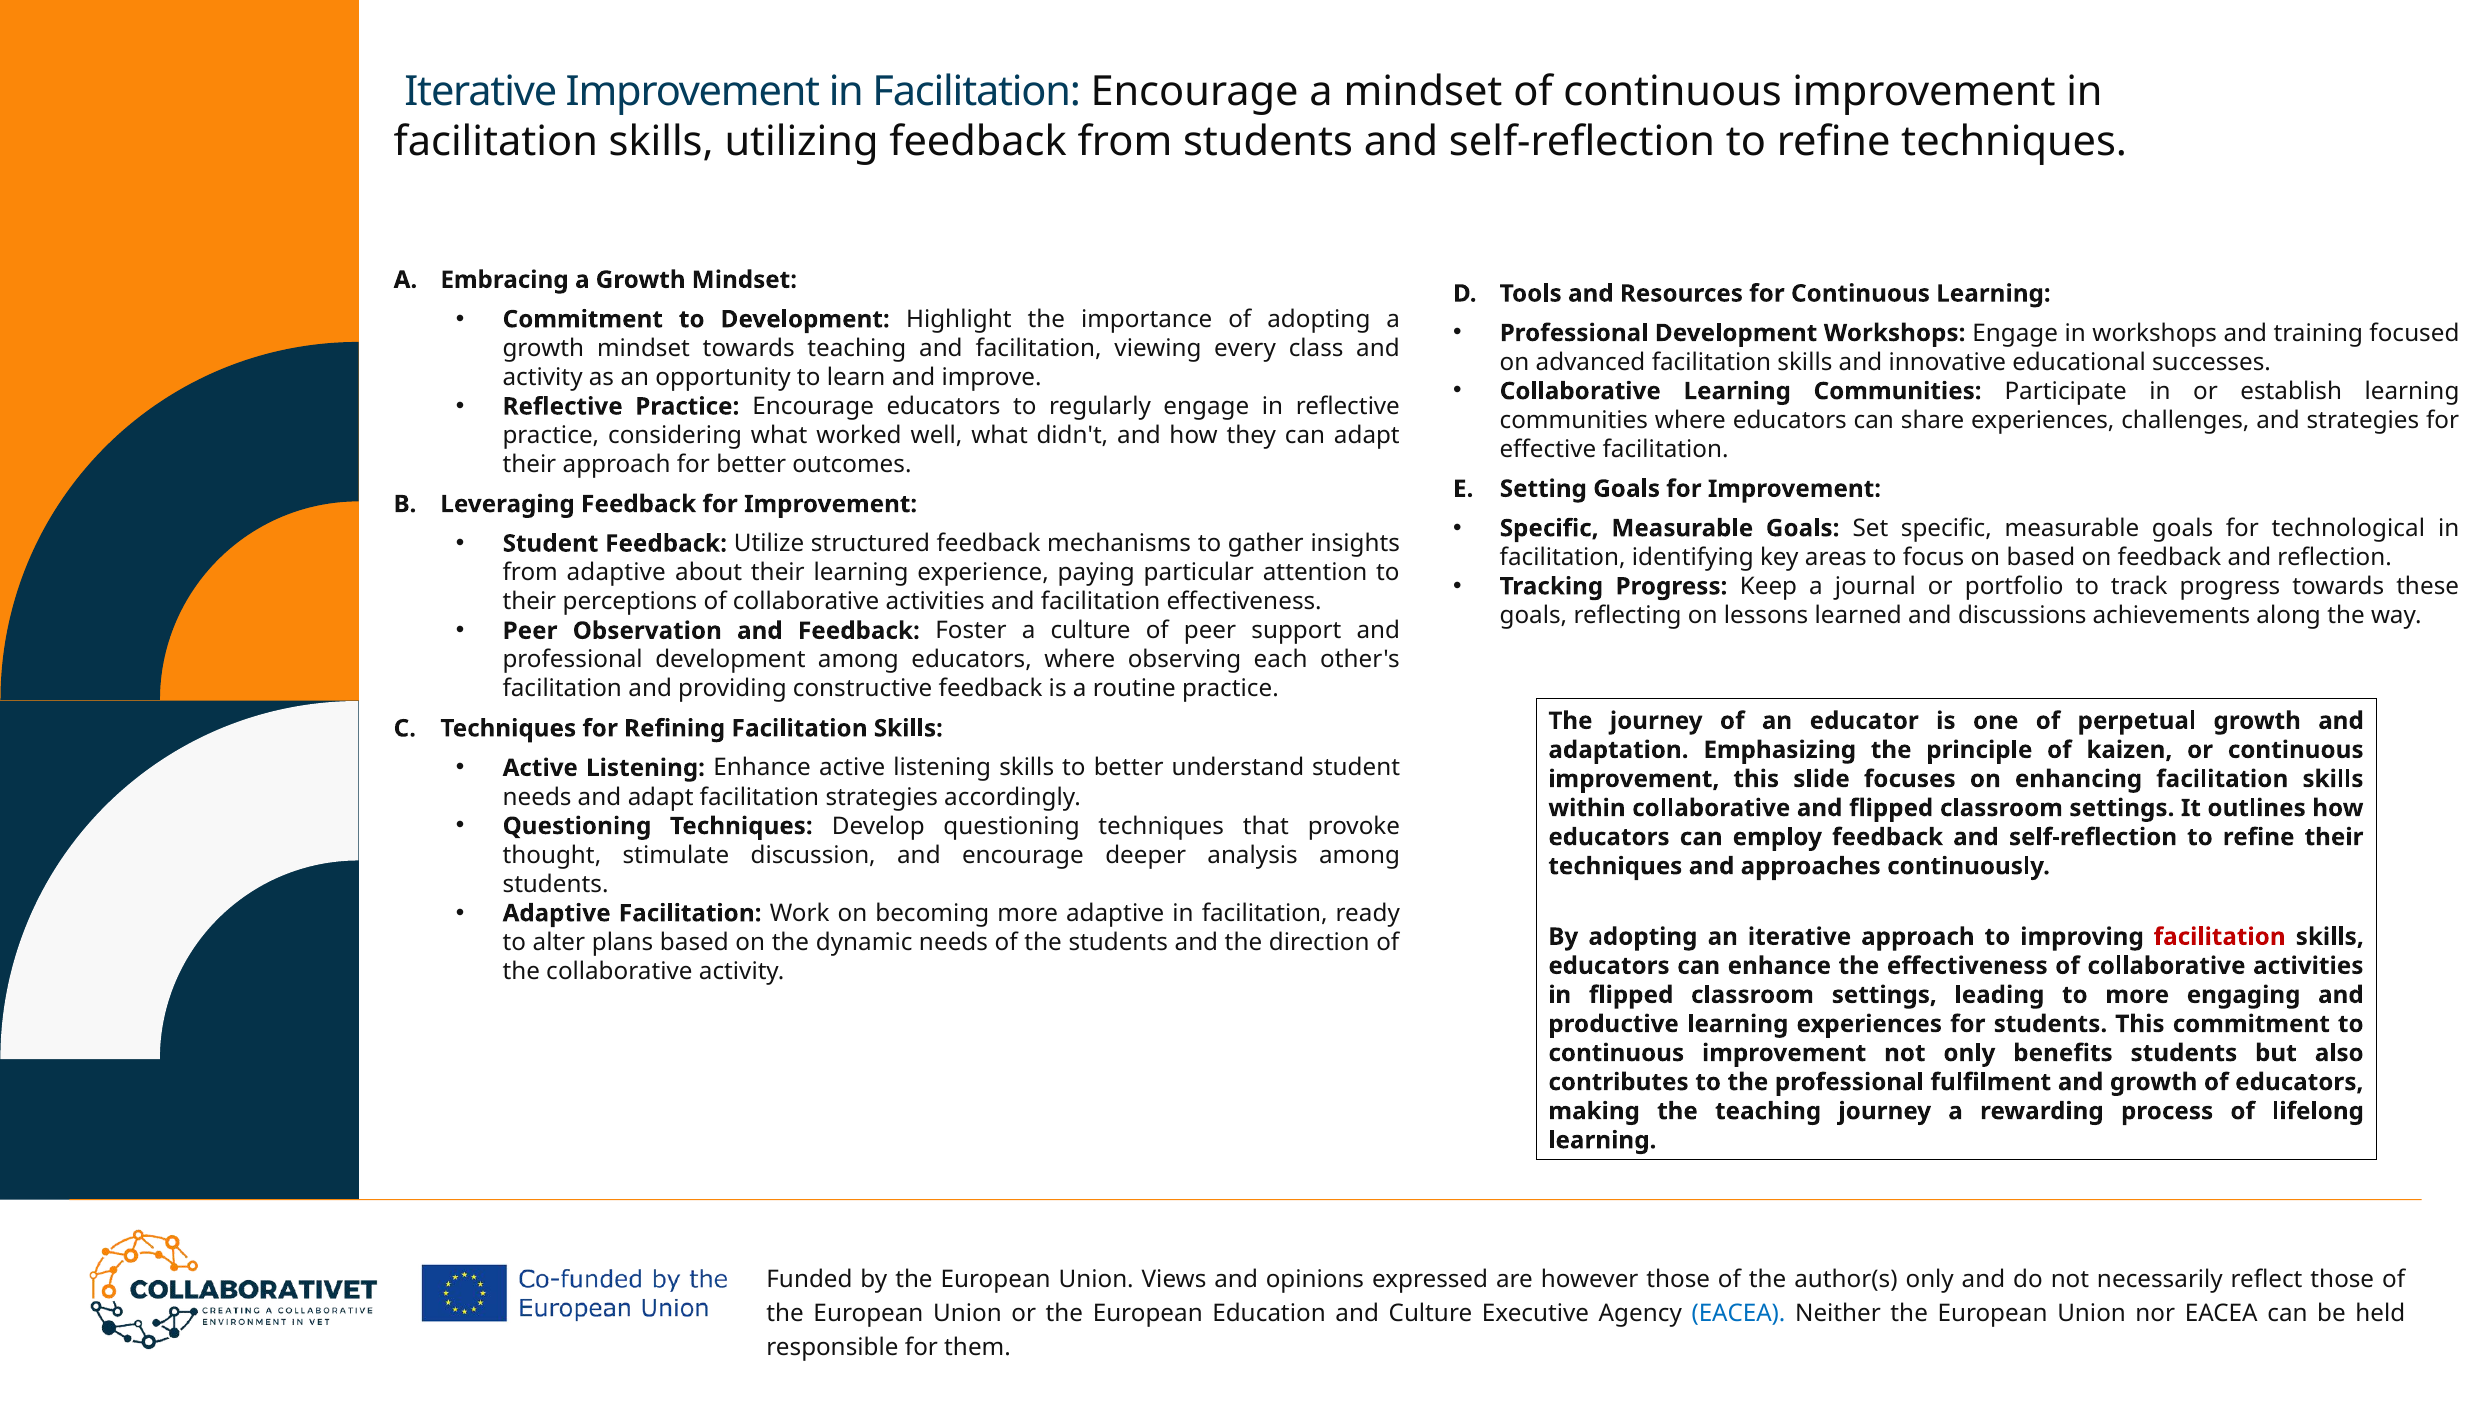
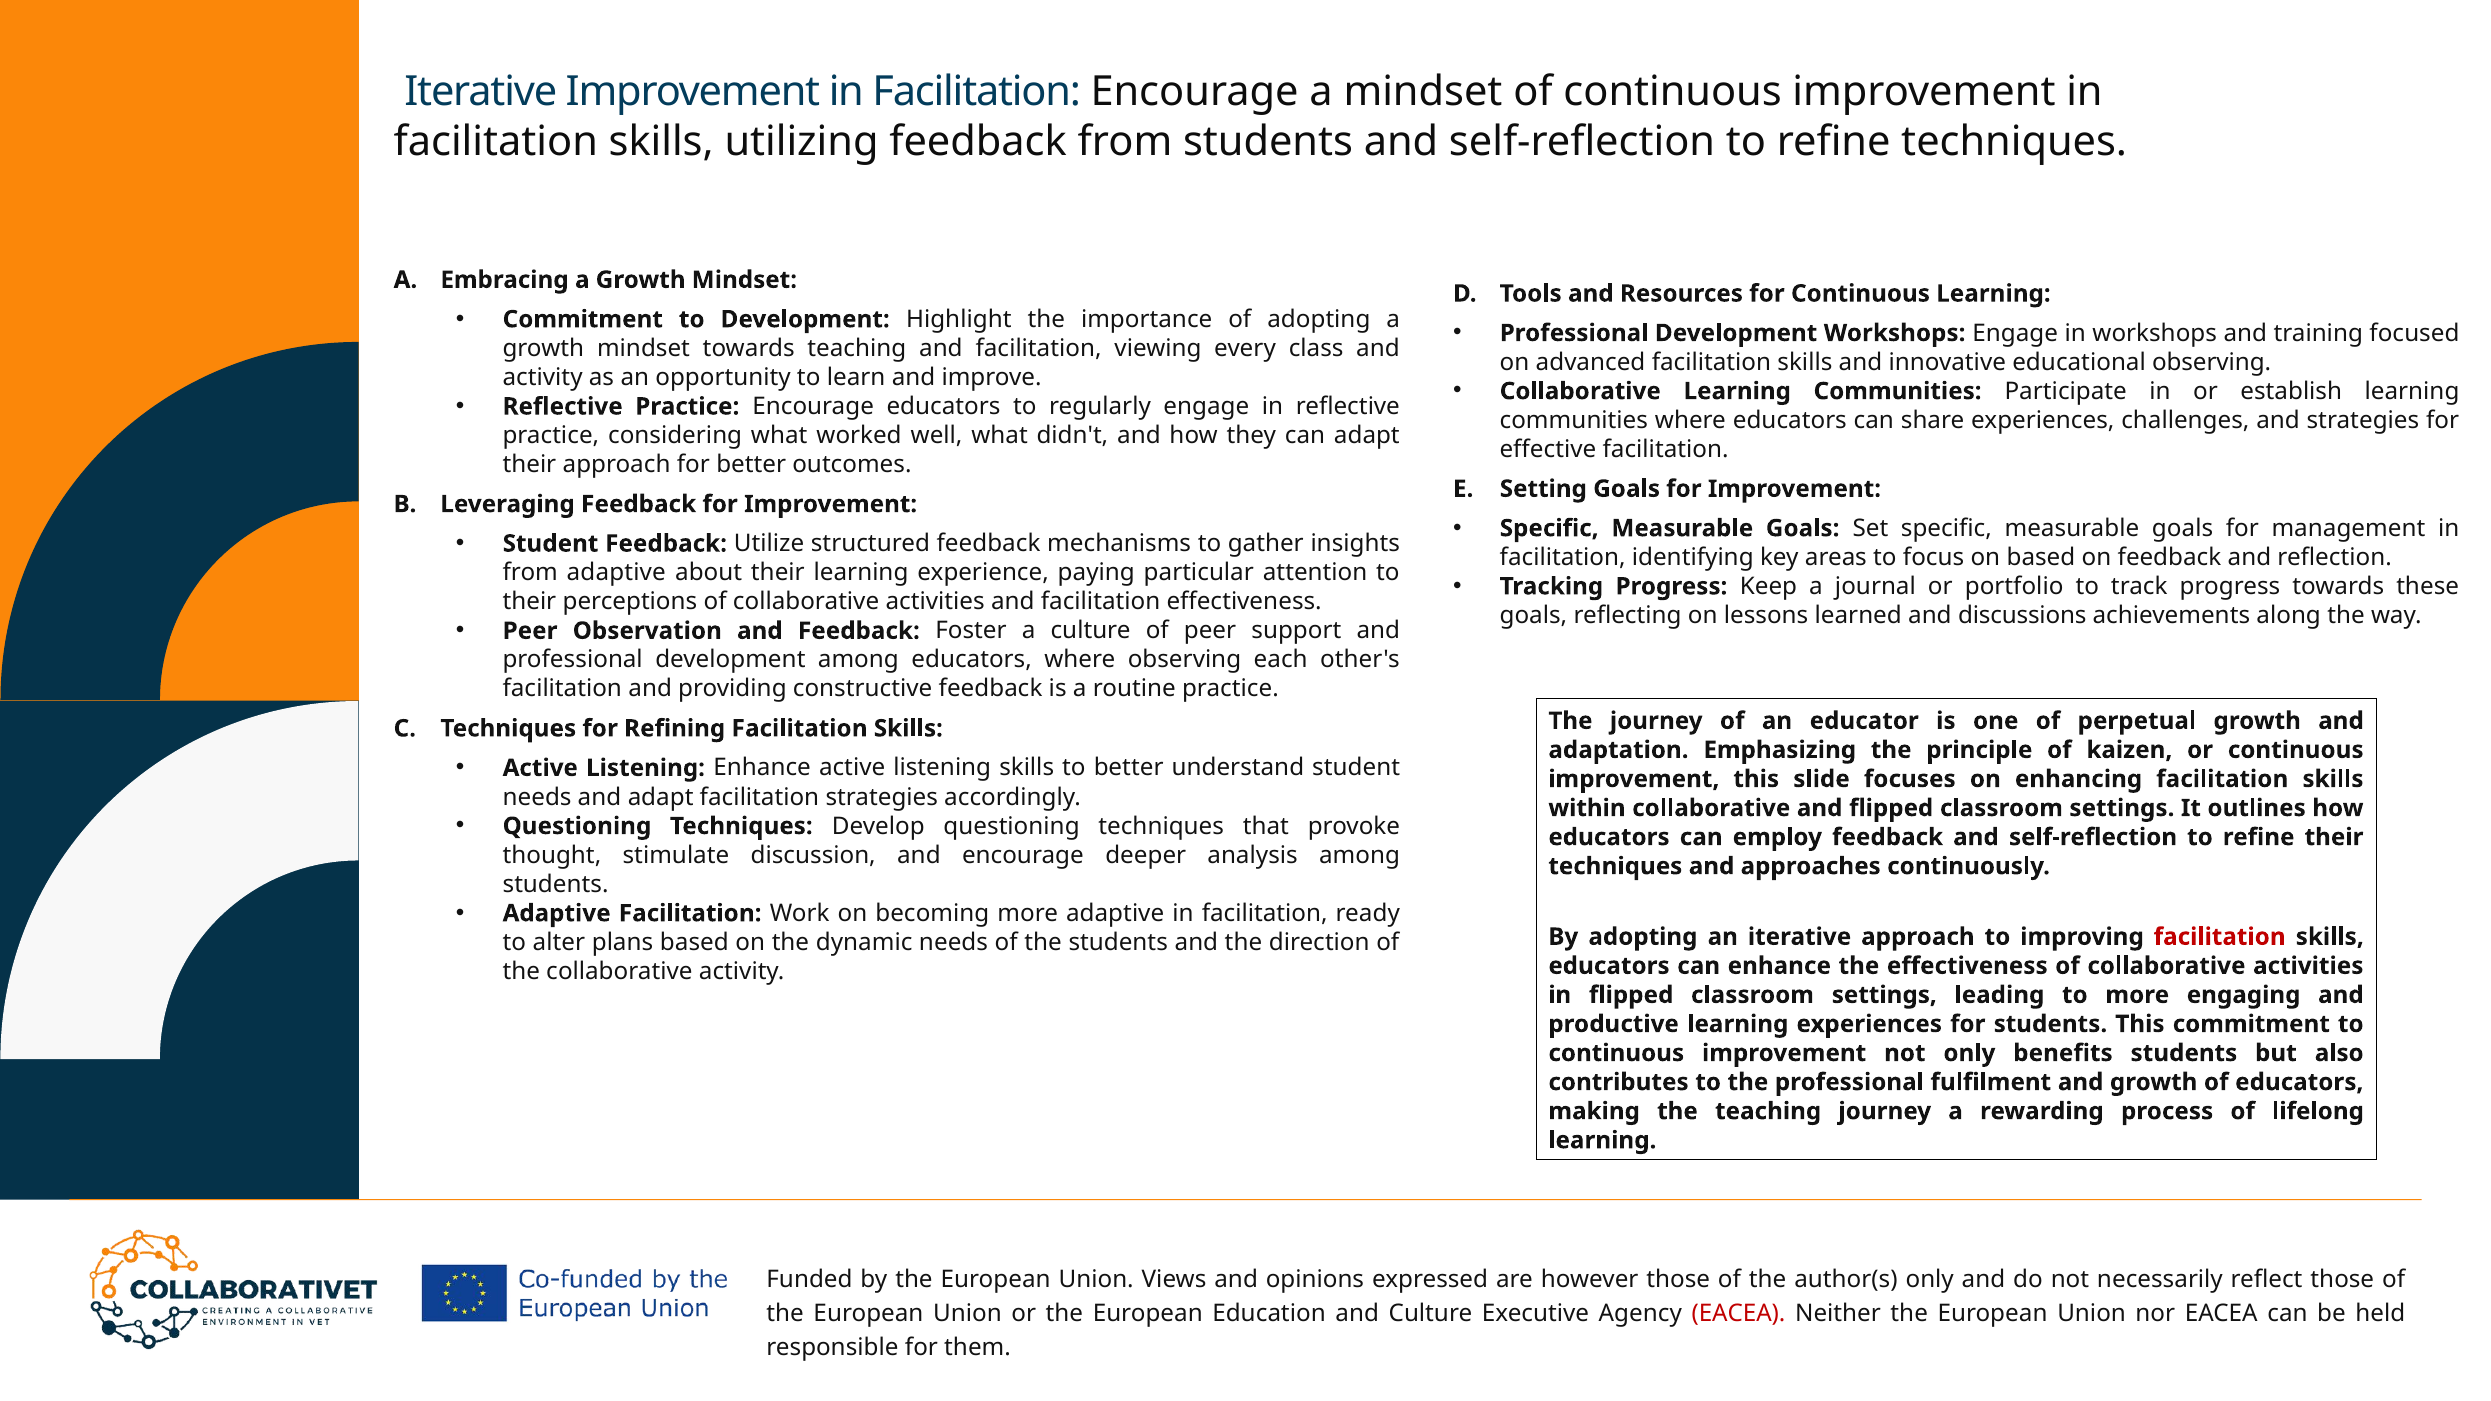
educational successes: successes -> observing
technological: technological -> management
EACEA at (1739, 1314) colour: blue -> red
